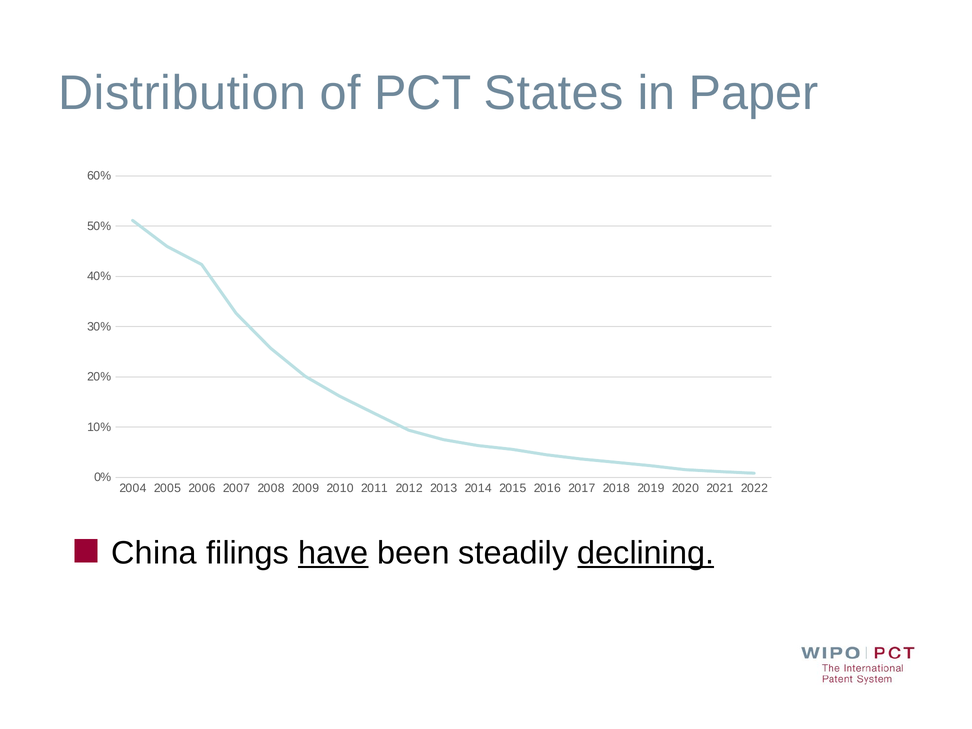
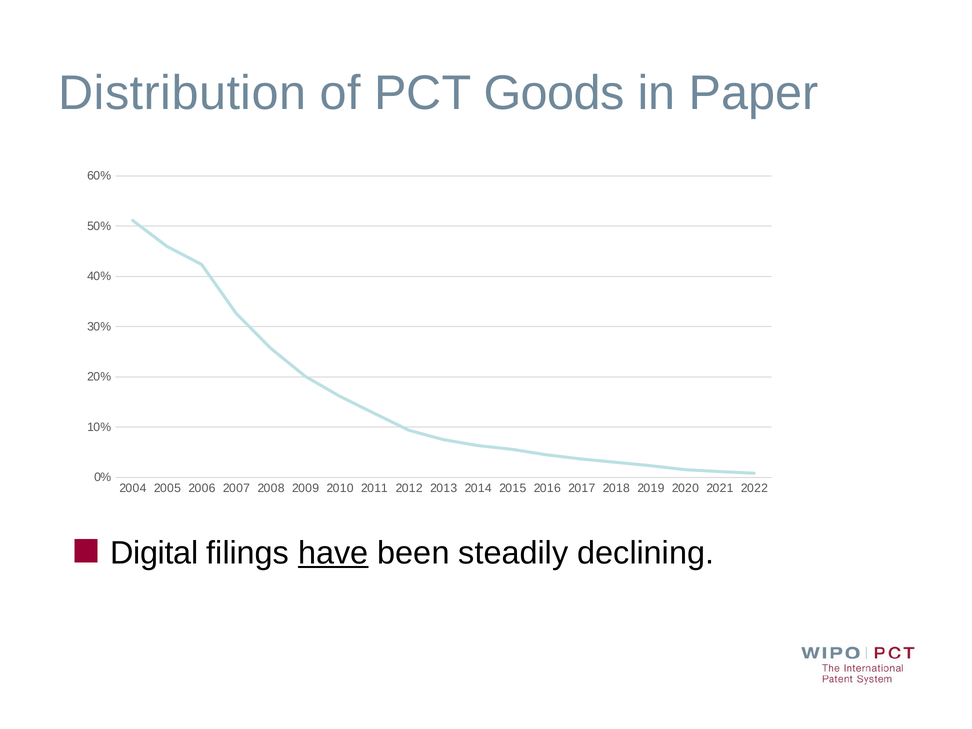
States: States -> Goods
China: China -> Digital
declining underline: present -> none
